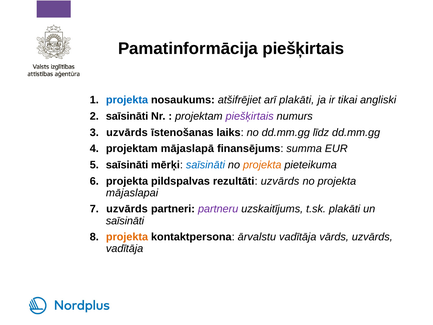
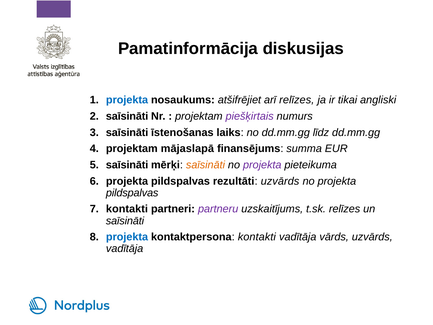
Pamatinformācija piešķirtais: piešķirtais -> diskusijas
arī plakāti: plakāti -> relīzes
uzvārds at (127, 132): uzvārds -> saīsināti
saīsināti at (205, 165) colour: blue -> orange
projekta at (262, 165) colour: orange -> purple
mājaslapai at (132, 193): mājaslapai -> pildspalvas
uzvārds at (127, 209): uzvārds -> kontakti
t.sk plakāti: plakāti -> relīzes
projekta at (127, 237) colour: orange -> blue
kontaktpersona ārvalstu: ārvalstu -> kontakti
